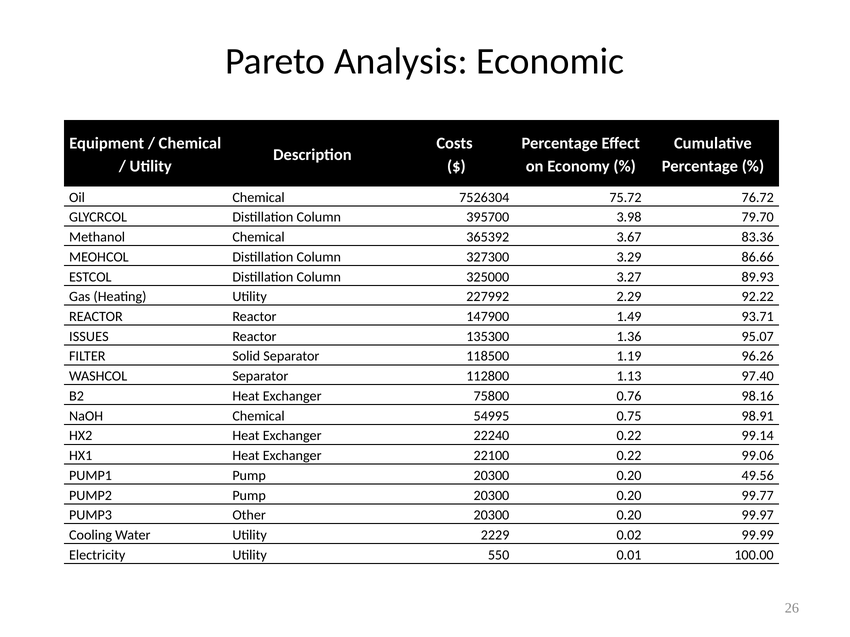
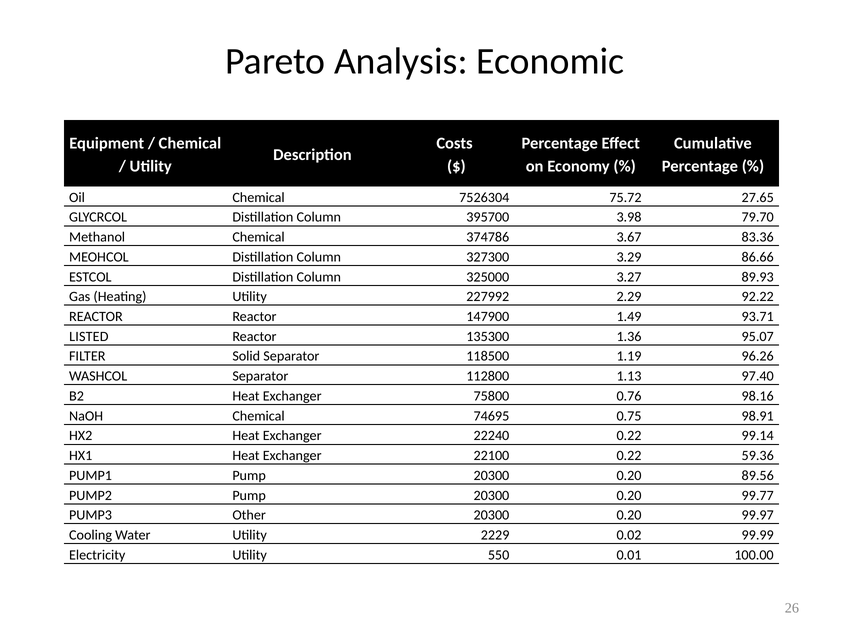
76.72: 76.72 -> 27.65
365392: 365392 -> 374786
ISSUES: ISSUES -> LISTED
54995: 54995 -> 74695
99.06: 99.06 -> 59.36
49.56: 49.56 -> 89.56
